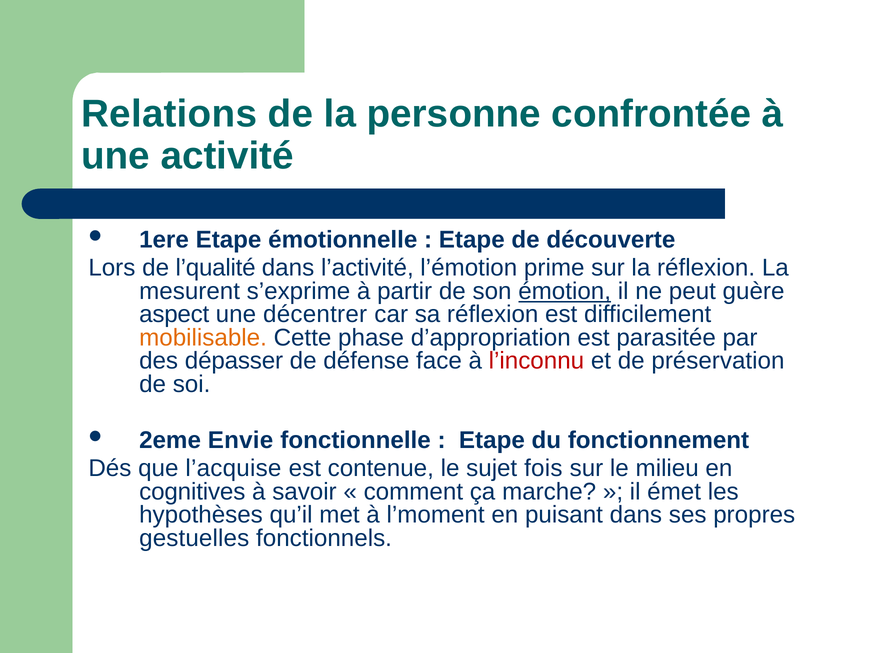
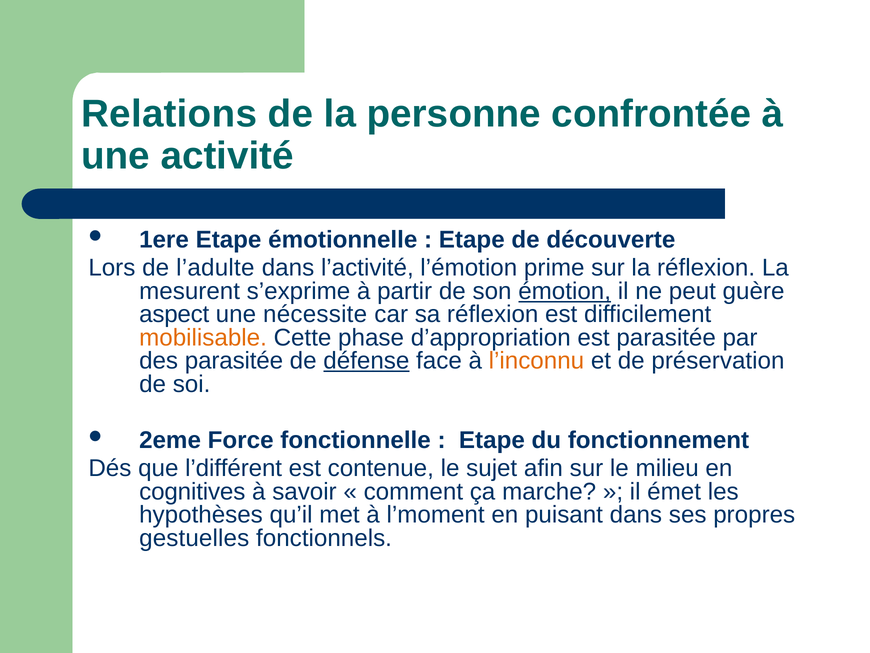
l’qualité: l’qualité -> l’adulte
décentrer: décentrer -> nécessite
des dépasser: dépasser -> parasitée
défense underline: none -> present
l’inconnu colour: red -> orange
Envie: Envie -> Force
l’acquise: l’acquise -> l’différent
fois: fois -> afin
